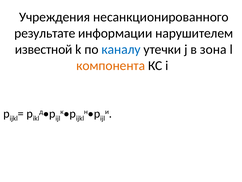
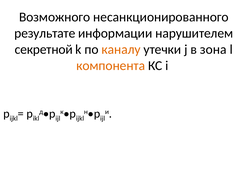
Учреждения: Учреждения -> Возможного
известной: известной -> секретной
каналу colour: blue -> orange
